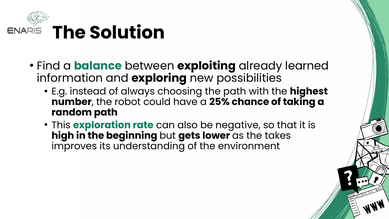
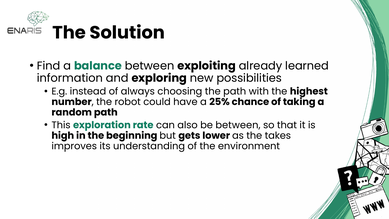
be negative: negative -> between
